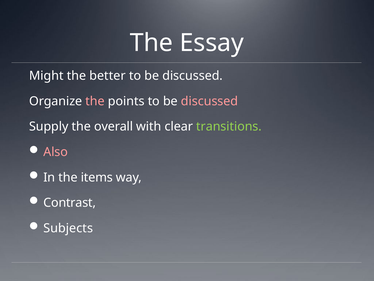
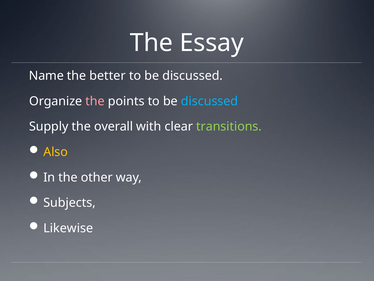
Might: Might -> Name
discussed at (210, 101) colour: pink -> light blue
Also colour: pink -> yellow
items: items -> other
Contrast: Contrast -> Subjects
Subjects: Subjects -> Likewise
